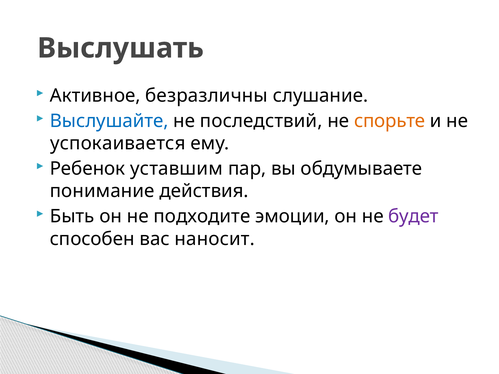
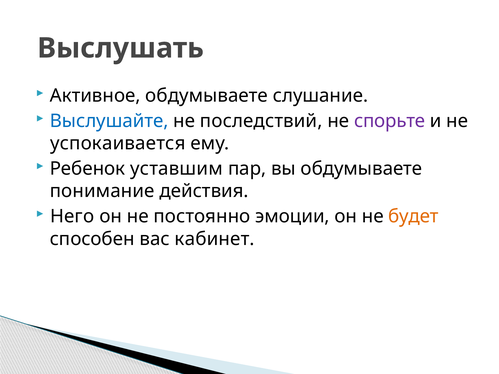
Активное безразличны: безразличны -> обдумываете
спорьте colour: orange -> purple
Быть: Быть -> Него
подходите: подходите -> постоянно
будет colour: purple -> orange
наносит: наносит -> кабинет
